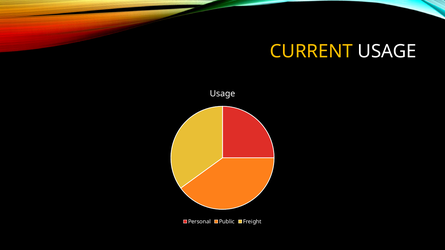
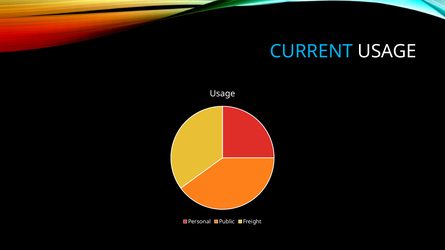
CURRENT colour: yellow -> light blue
